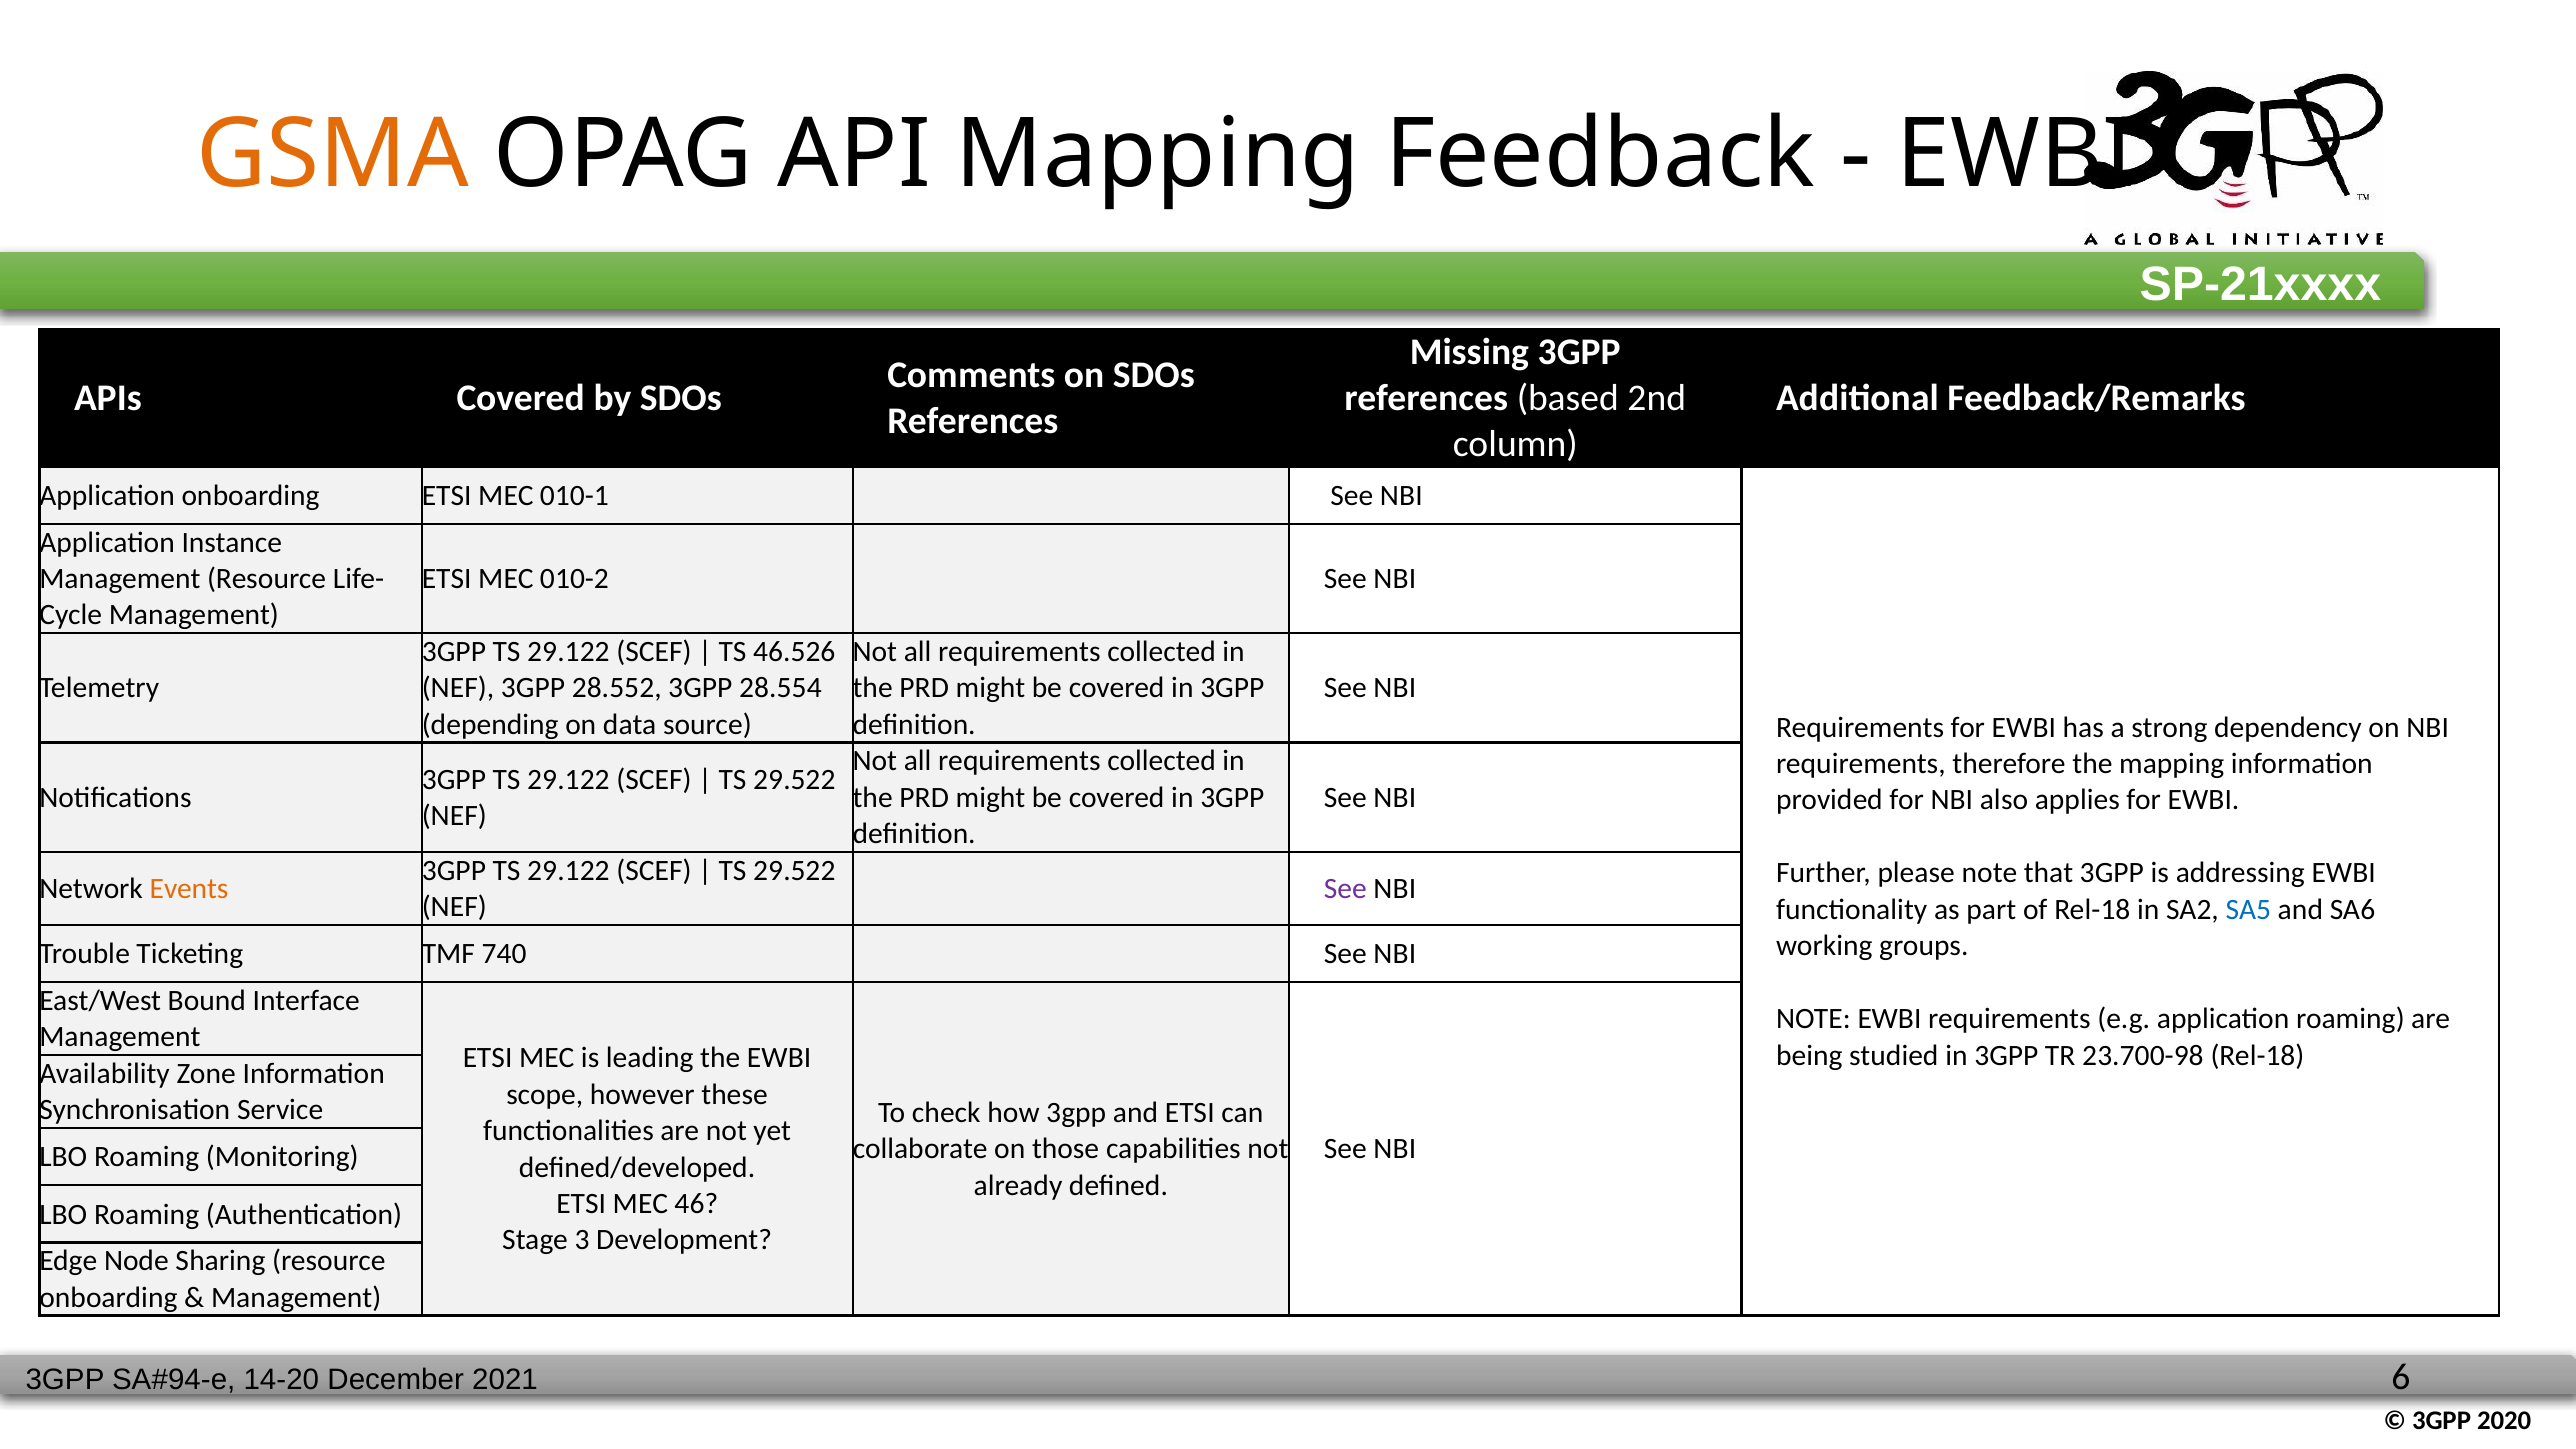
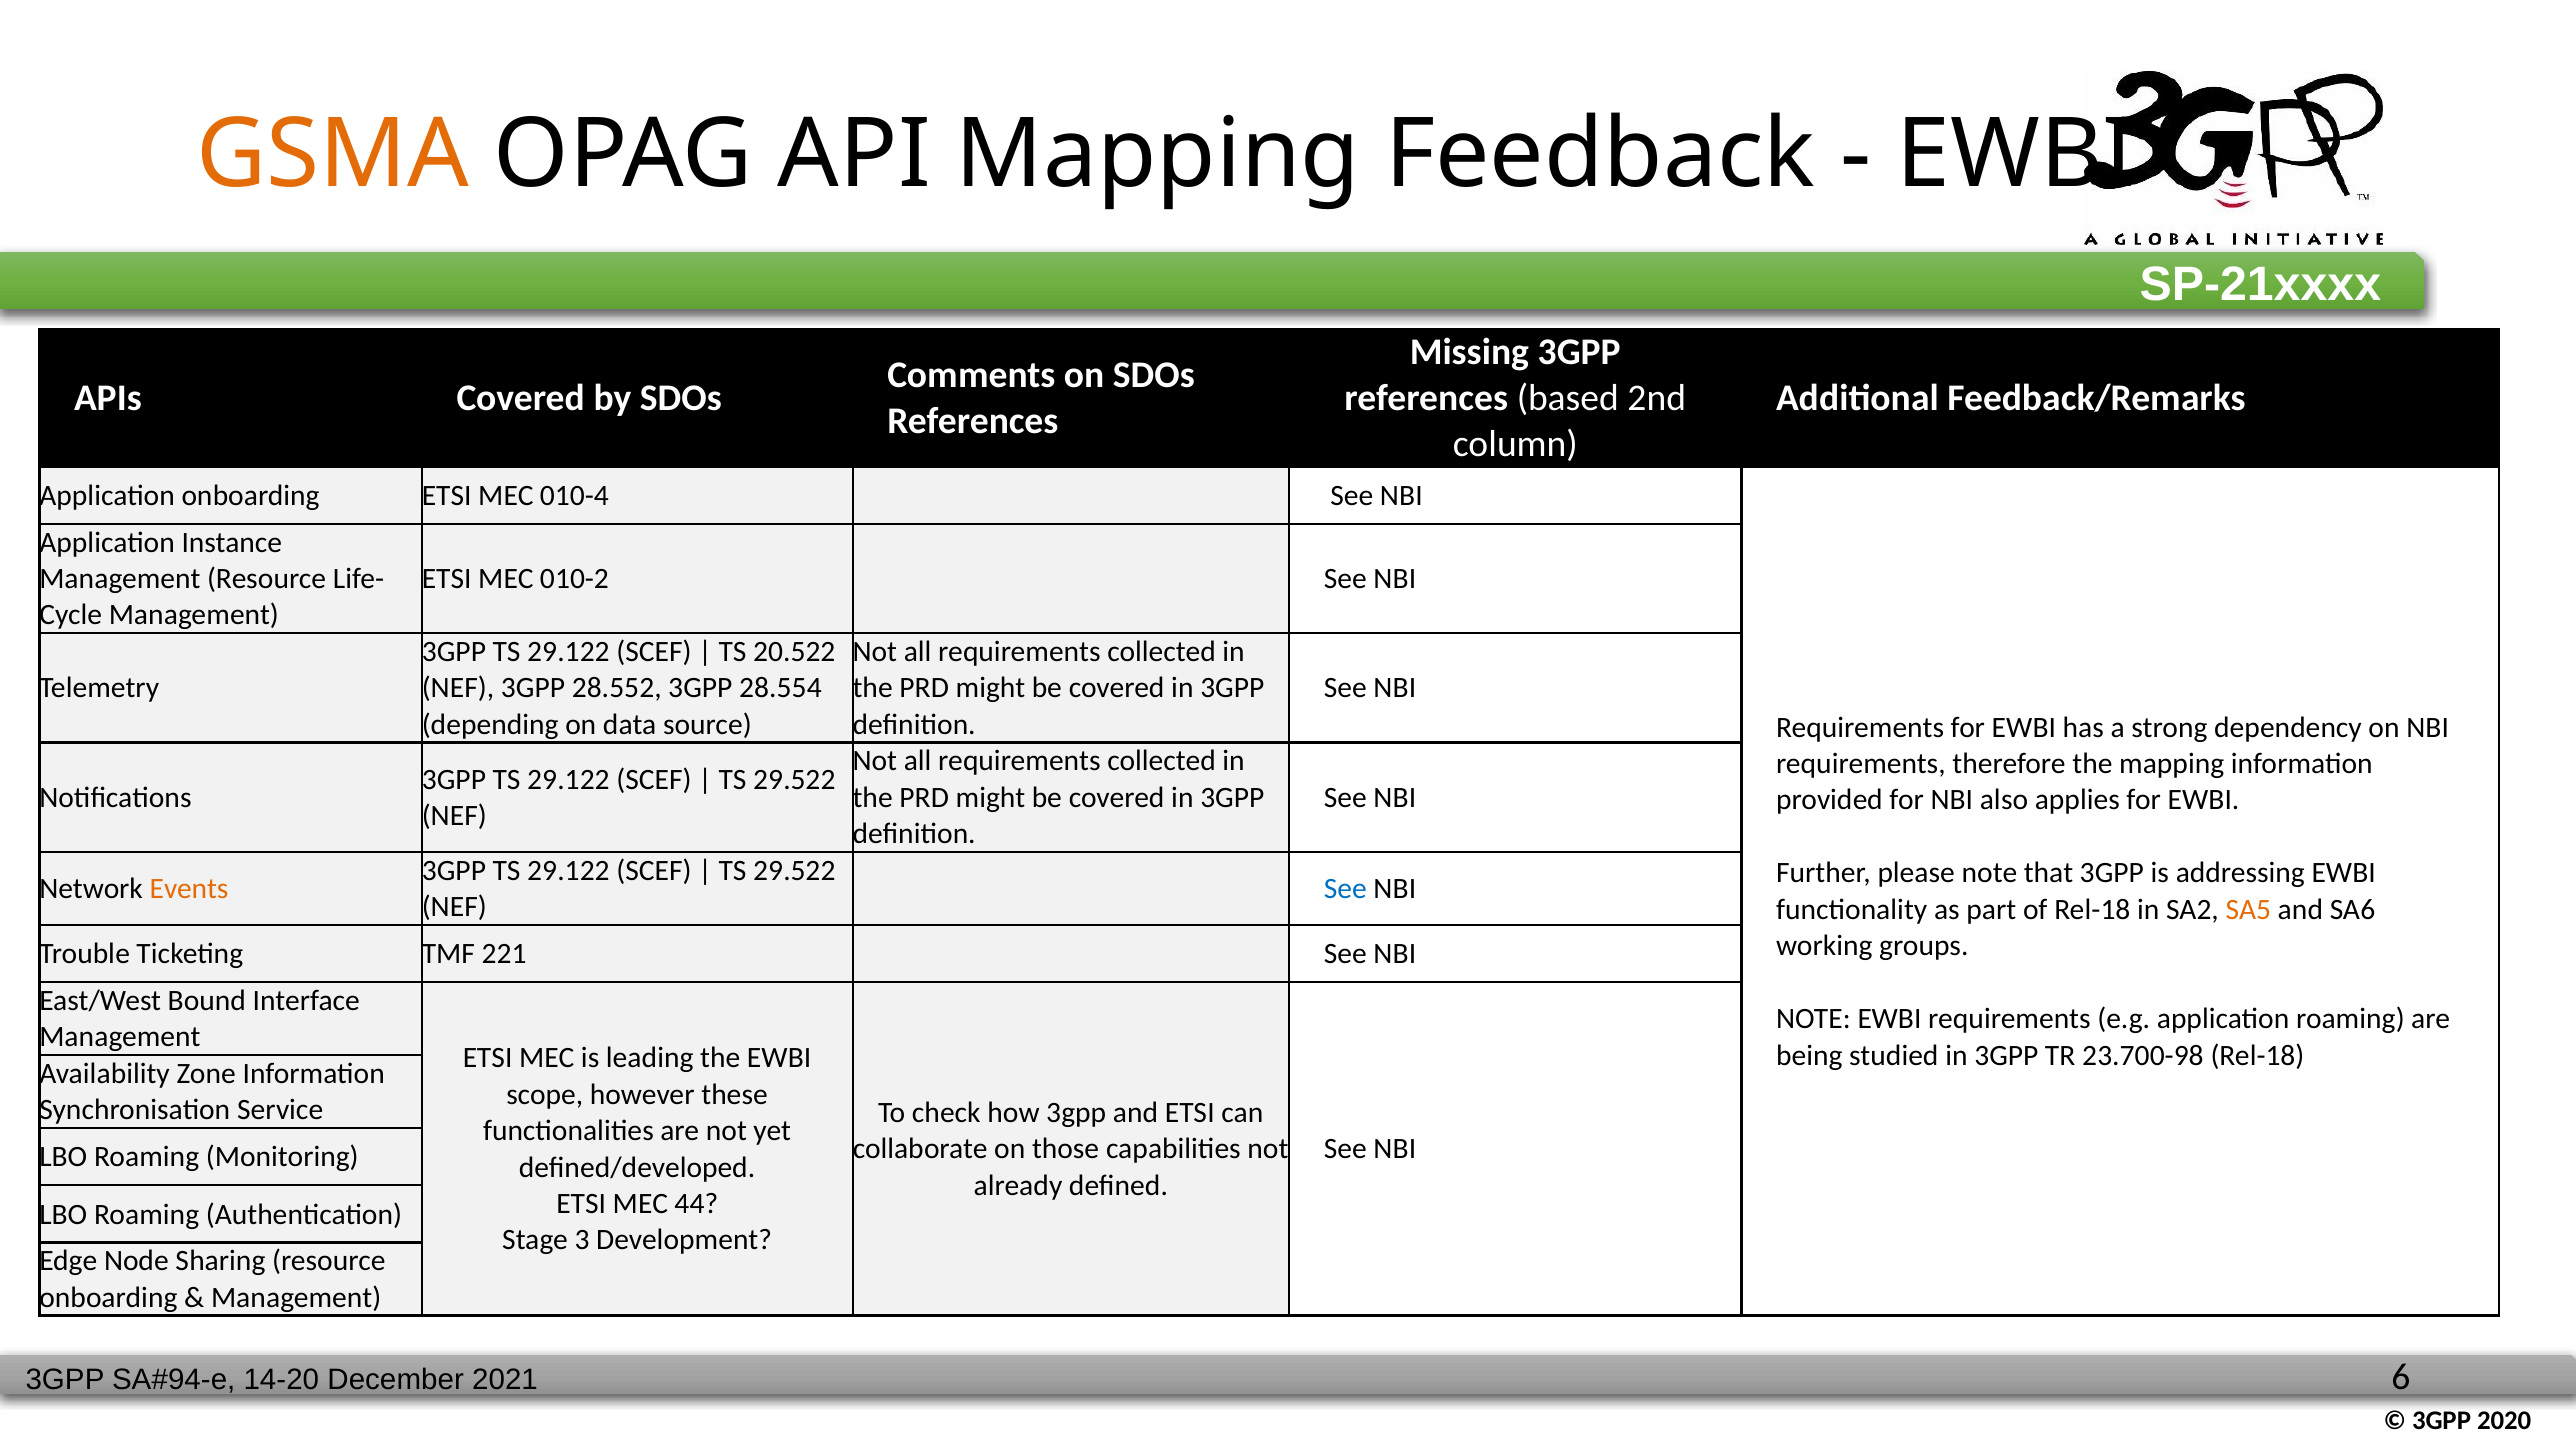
010-1: 010-1 -> 010-4
46.526: 46.526 -> 20.522
See at (1345, 889) colour: purple -> blue
SA5 colour: blue -> orange
740: 740 -> 221
46: 46 -> 44
